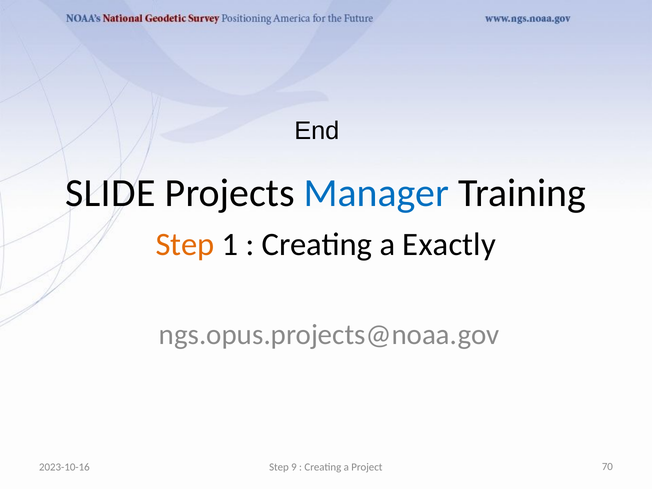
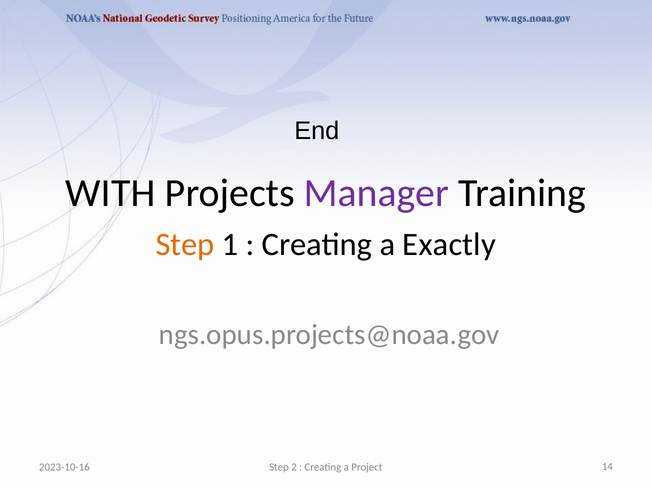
SLIDE: SLIDE -> WITH
Manager colour: blue -> purple
9: 9 -> 2
70: 70 -> 14
